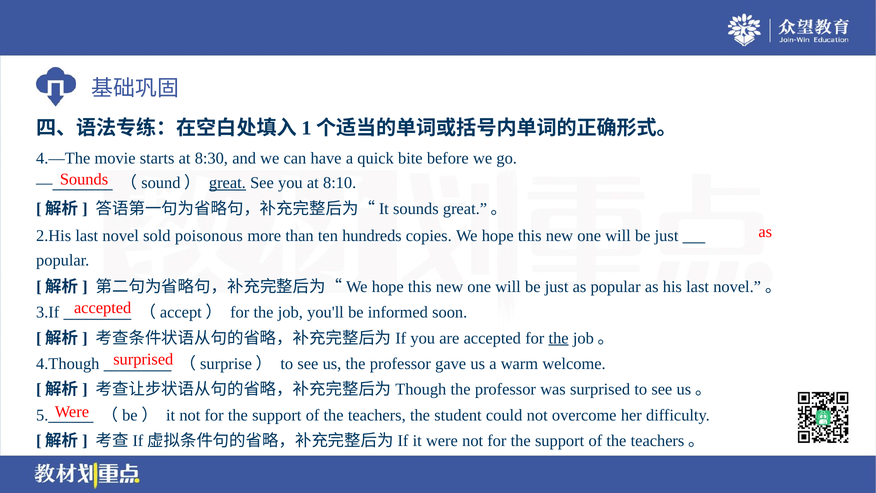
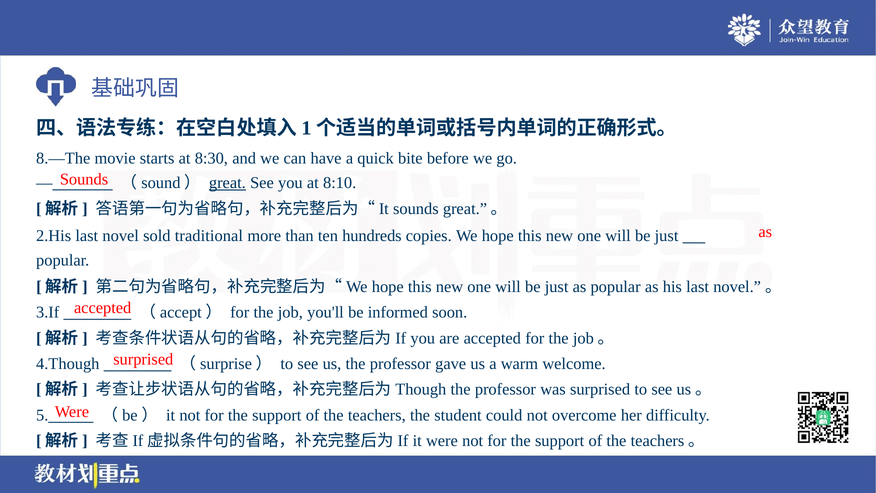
4.—The: 4.—The -> 8.—The
poisonous: poisonous -> traditional
the at (559, 338) underline: present -> none
